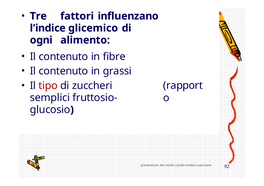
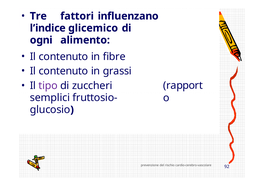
tipo colour: red -> purple
